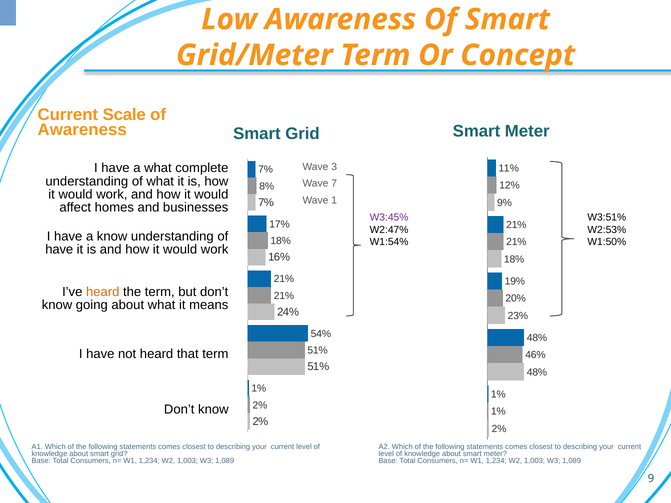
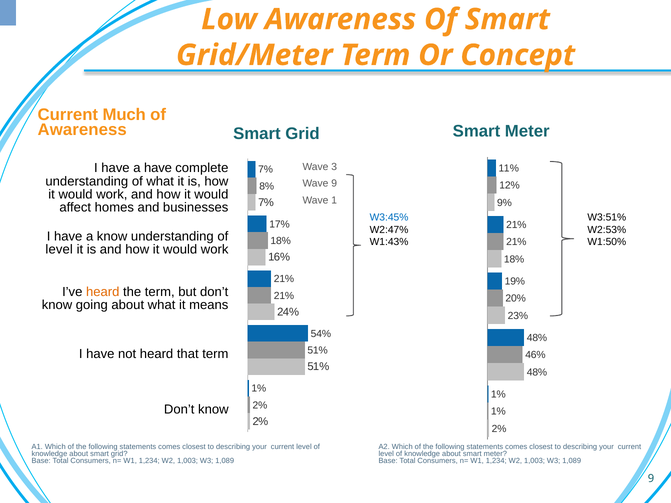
Scale: Scale -> Much
a what: what -> have
Wave 7: 7 -> 9
W3:45% colour: purple -> blue
W1:54%: W1:54% -> W1:43%
have at (59, 250): have -> level
